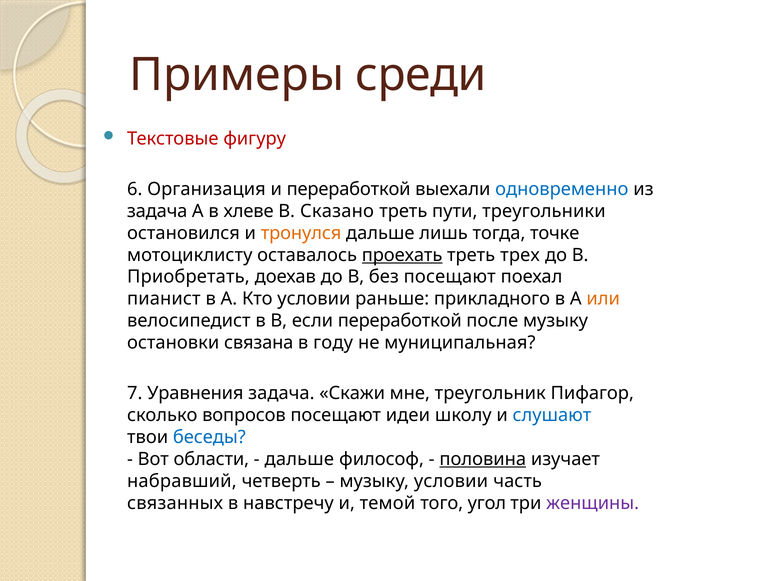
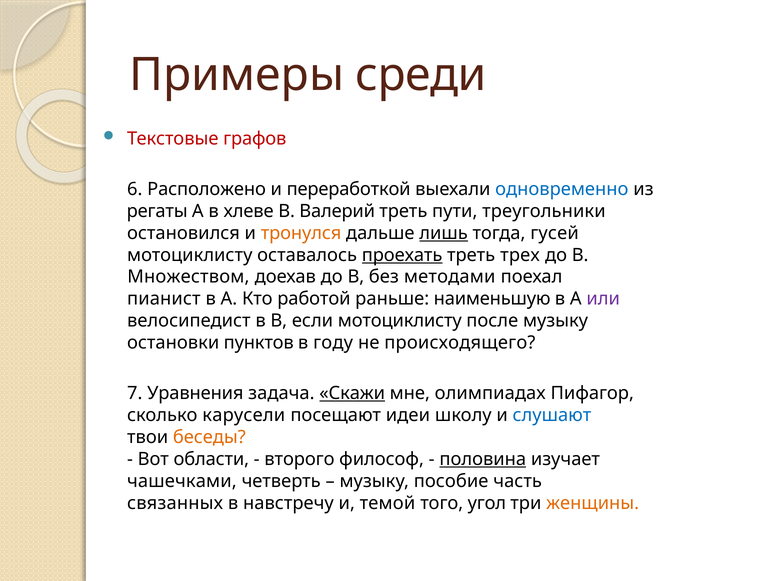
фигуру: фигуру -> графов
Организация: Организация -> Расположено
задача at (157, 211): задача -> регаты
Сказано: Сказано -> Валерий
лишь underline: none -> present
точке: точке -> гусей
Приобретать: Приобретать -> Множеством
без посещают: посещают -> методами
Кто условии: условии -> работой
прикладного: прикладного -> наименьшую
или colour: orange -> purple
если переработкой: переработкой -> мотоциклисту
связана: связана -> пунктов
муниципальная: муниципальная -> происходящего
Скажи underline: none -> present
треугольник: треугольник -> олимпиадах
вопросов: вопросов -> карусели
беседы colour: blue -> orange
дальше at (299, 459): дальше -> второго
набравший: набравший -> чашечками
музыку условии: условии -> пособие
женщины colour: purple -> orange
